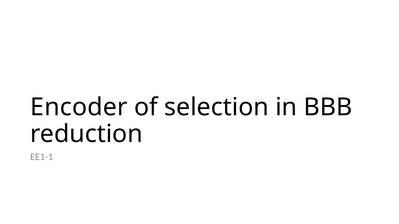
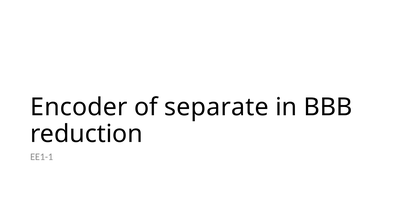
selection: selection -> separate
